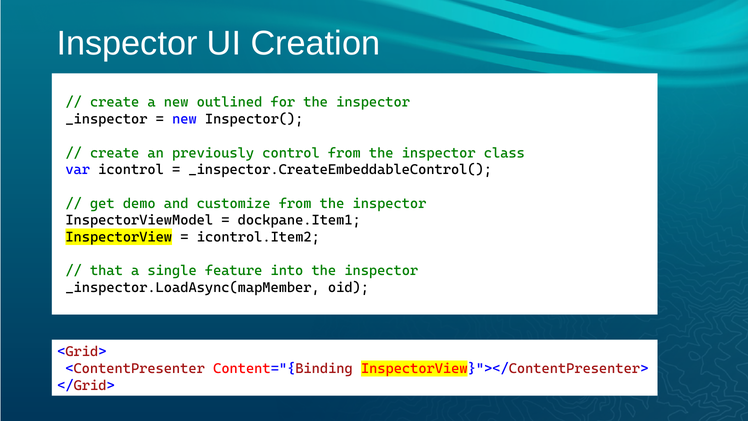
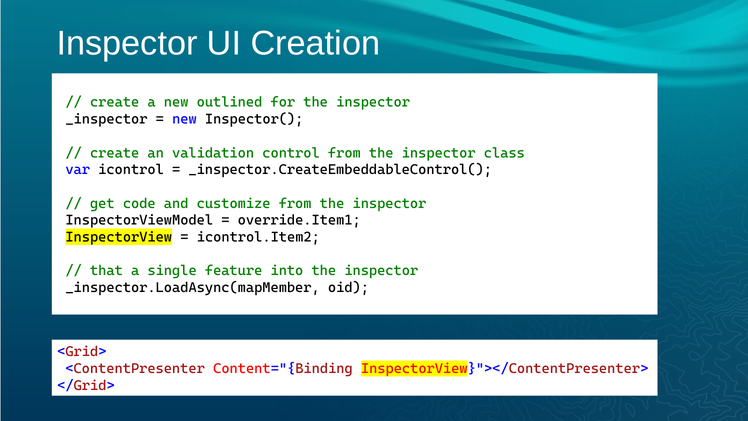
previously: previously -> validation
demo: demo -> code
dockpane.Item1: dockpane.Item1 -> override.Item1
